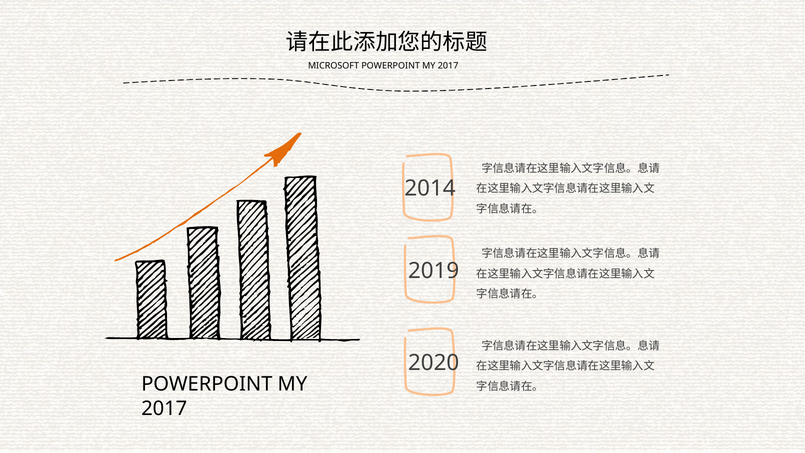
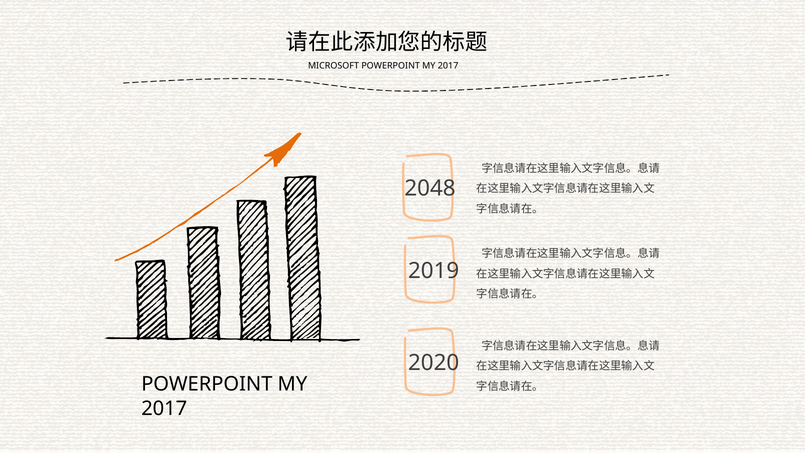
2014: 2014 -> 2048
